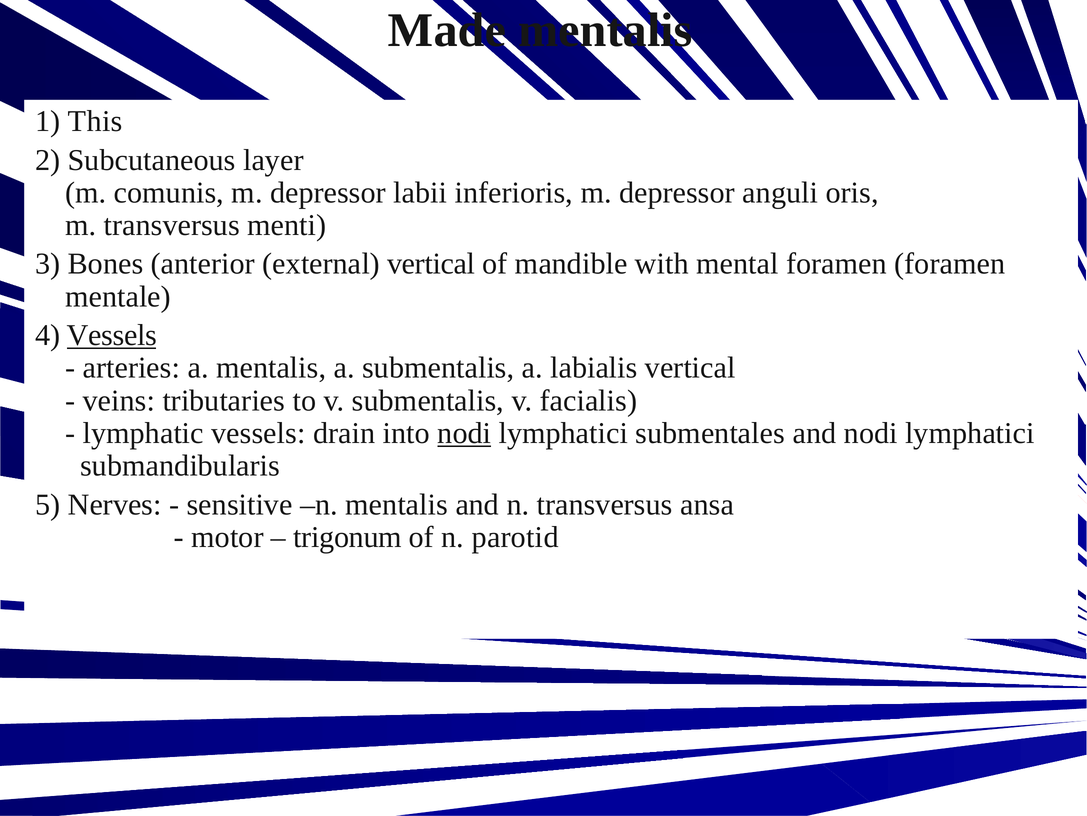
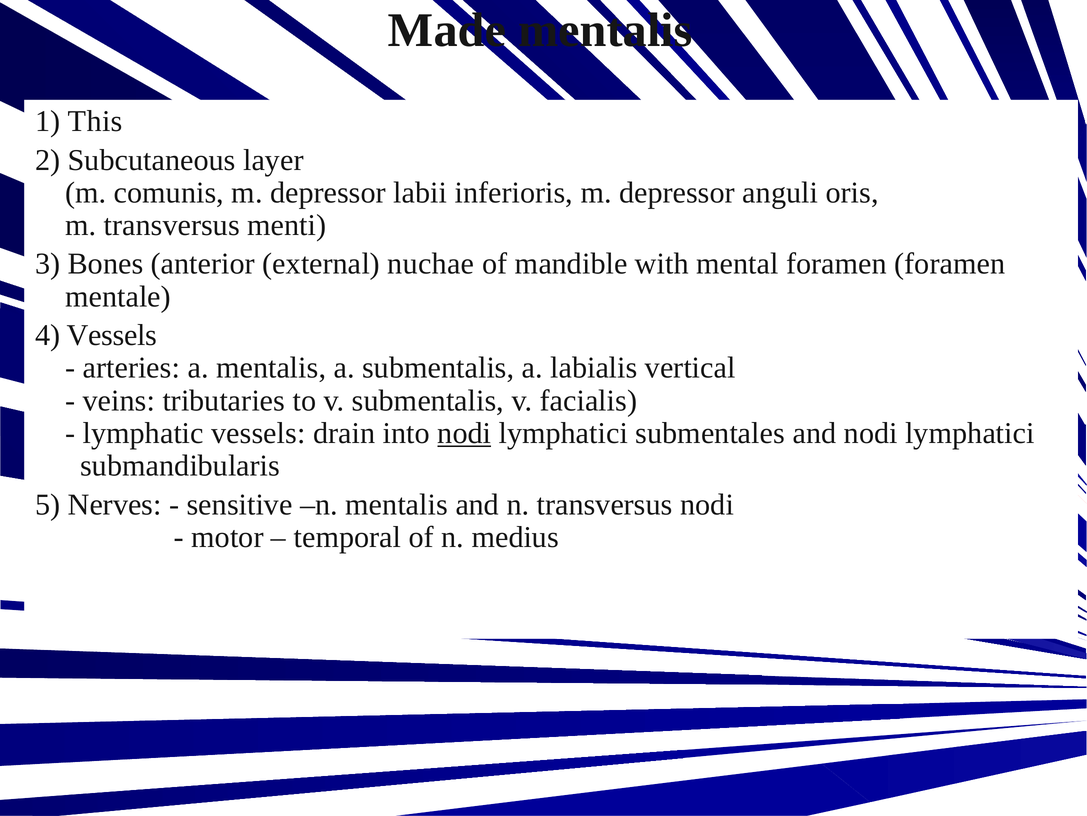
external vertical: vertical -> nuchae
Vessels at (112, 335) underline: present -> none
transversus ansa: ansa -> nodi
trigonum: trigonum -> temporal
parotid: parotid -> medius
